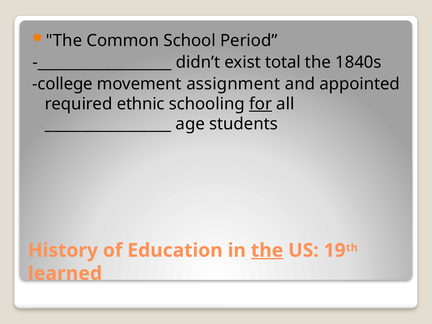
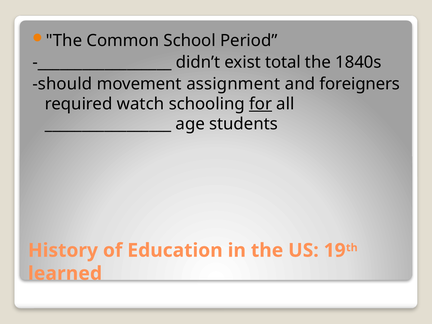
college: college -> should
appointed: appointed -> foreigners
ethnic: ethnic -> watch
the at (267, 250) underline: present -> none
